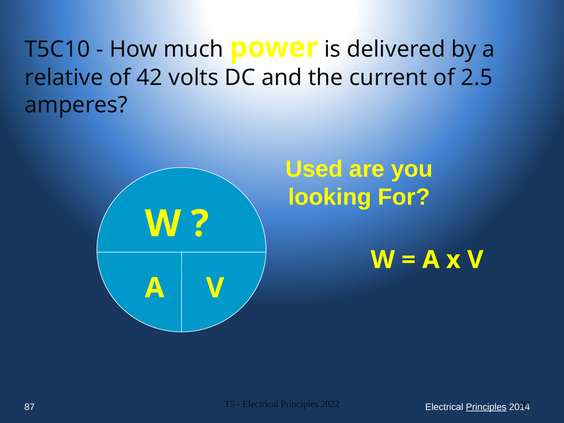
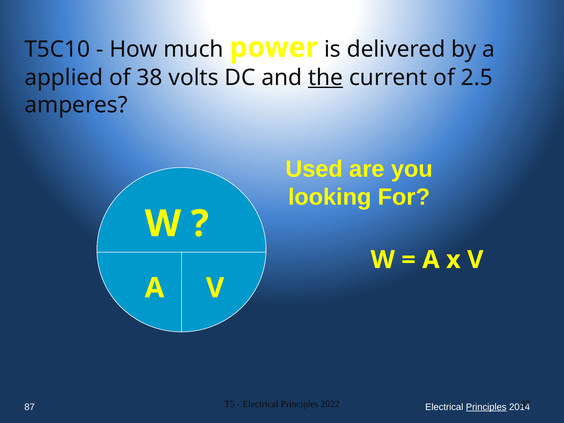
relative: relative -> applied
42: 42 -> 38
the underline: none -> present
